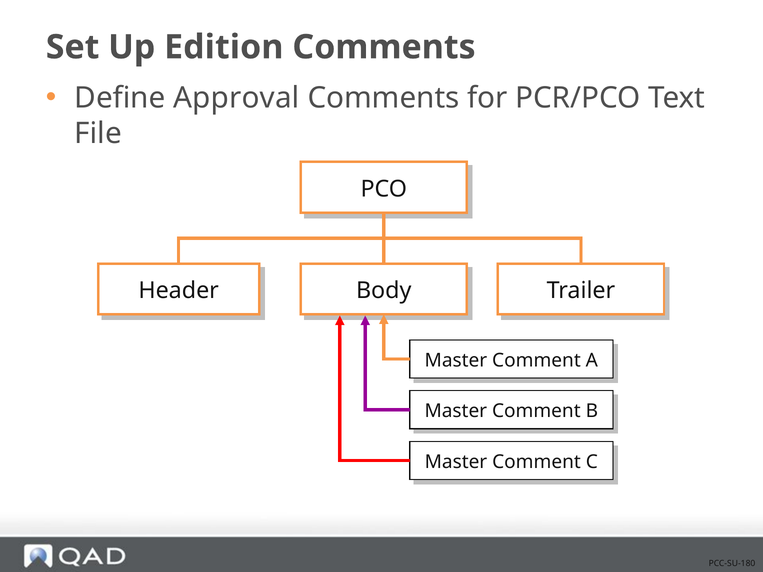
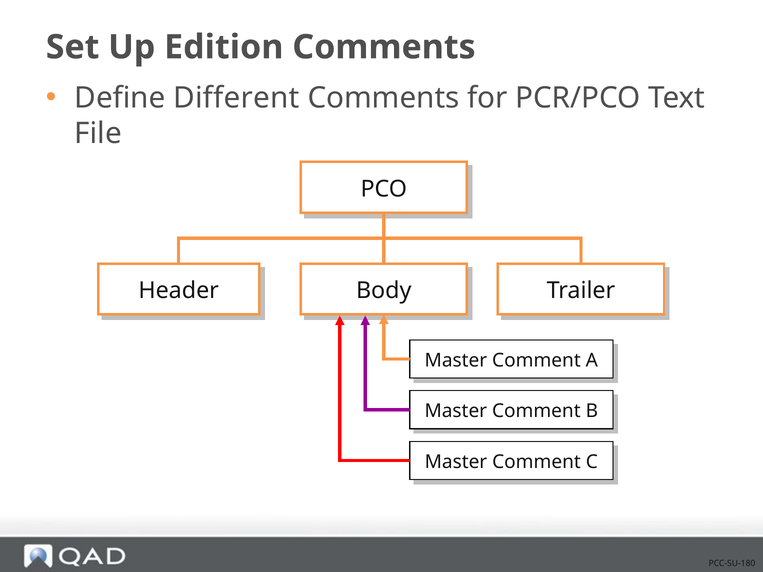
Approval: Approval -> Different
